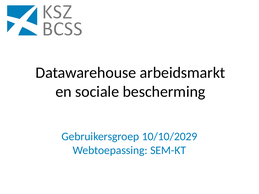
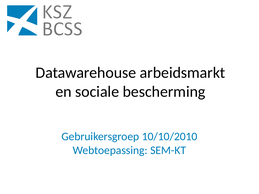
10/10/2029: 10/10/2029 -> 10/10/2010
